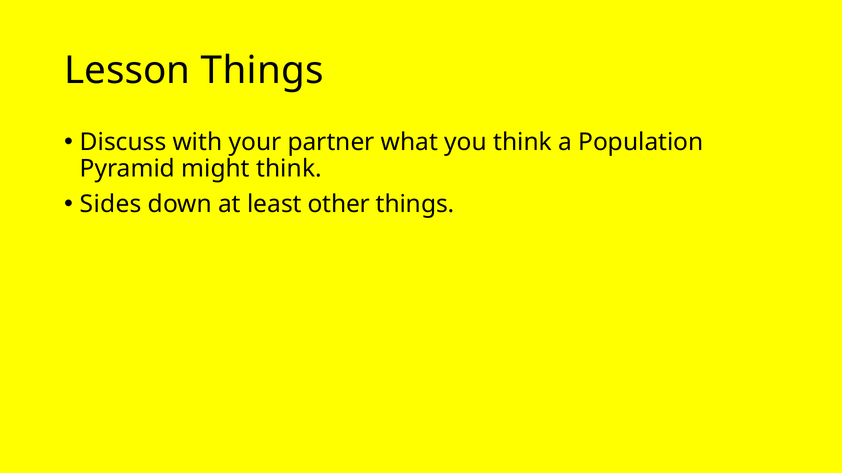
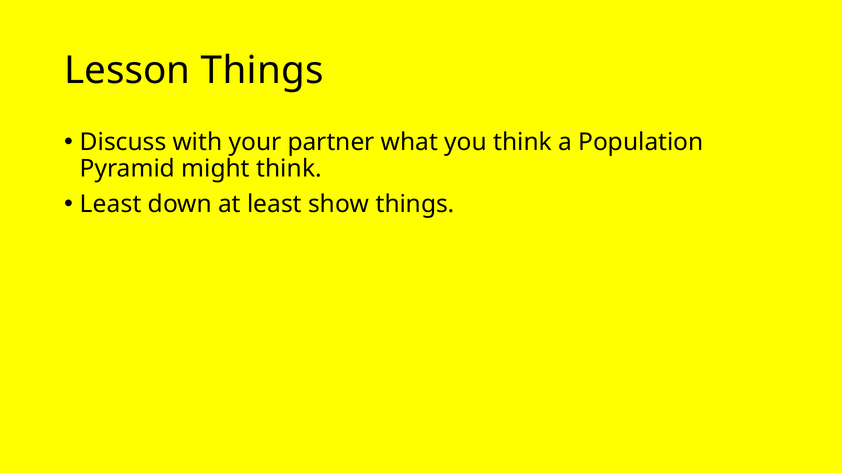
Sides at (111, 204): Sides -> Least
other: other -> show
